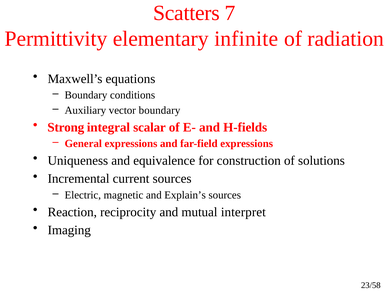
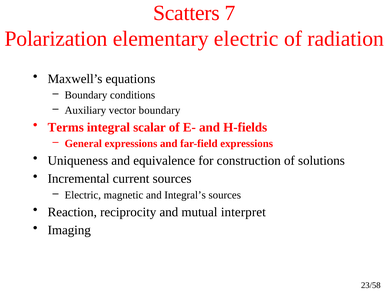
Permittivity: Permittivity -> Polarization
elementary infinite: infinite -> electric
Strong: Strong -> Terms
Explain’s: Explain’s -> Integral’s
